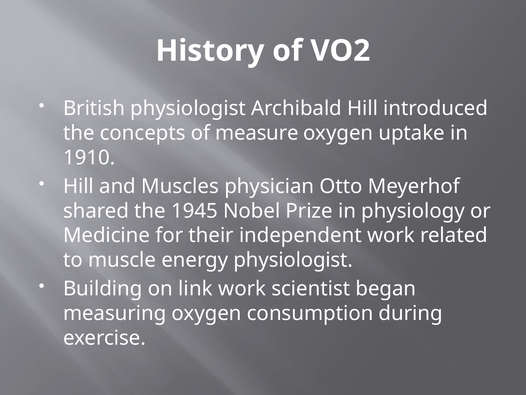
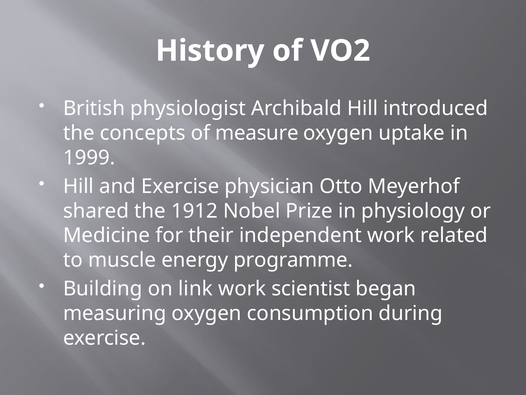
1910: 1910 -> 1999
and Muscles: Muscles -> Exercise
1945: 1945 -> 1912
energy physiologist: physiologist -> programme
